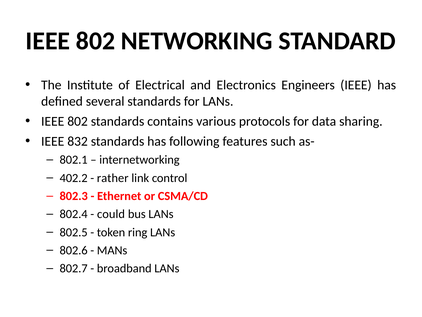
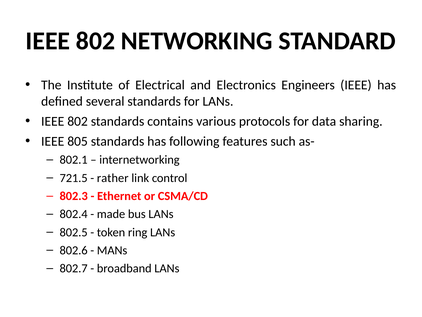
832: 832 -> 805
402.2: 402.2 -> 721.5
could: could -> made
